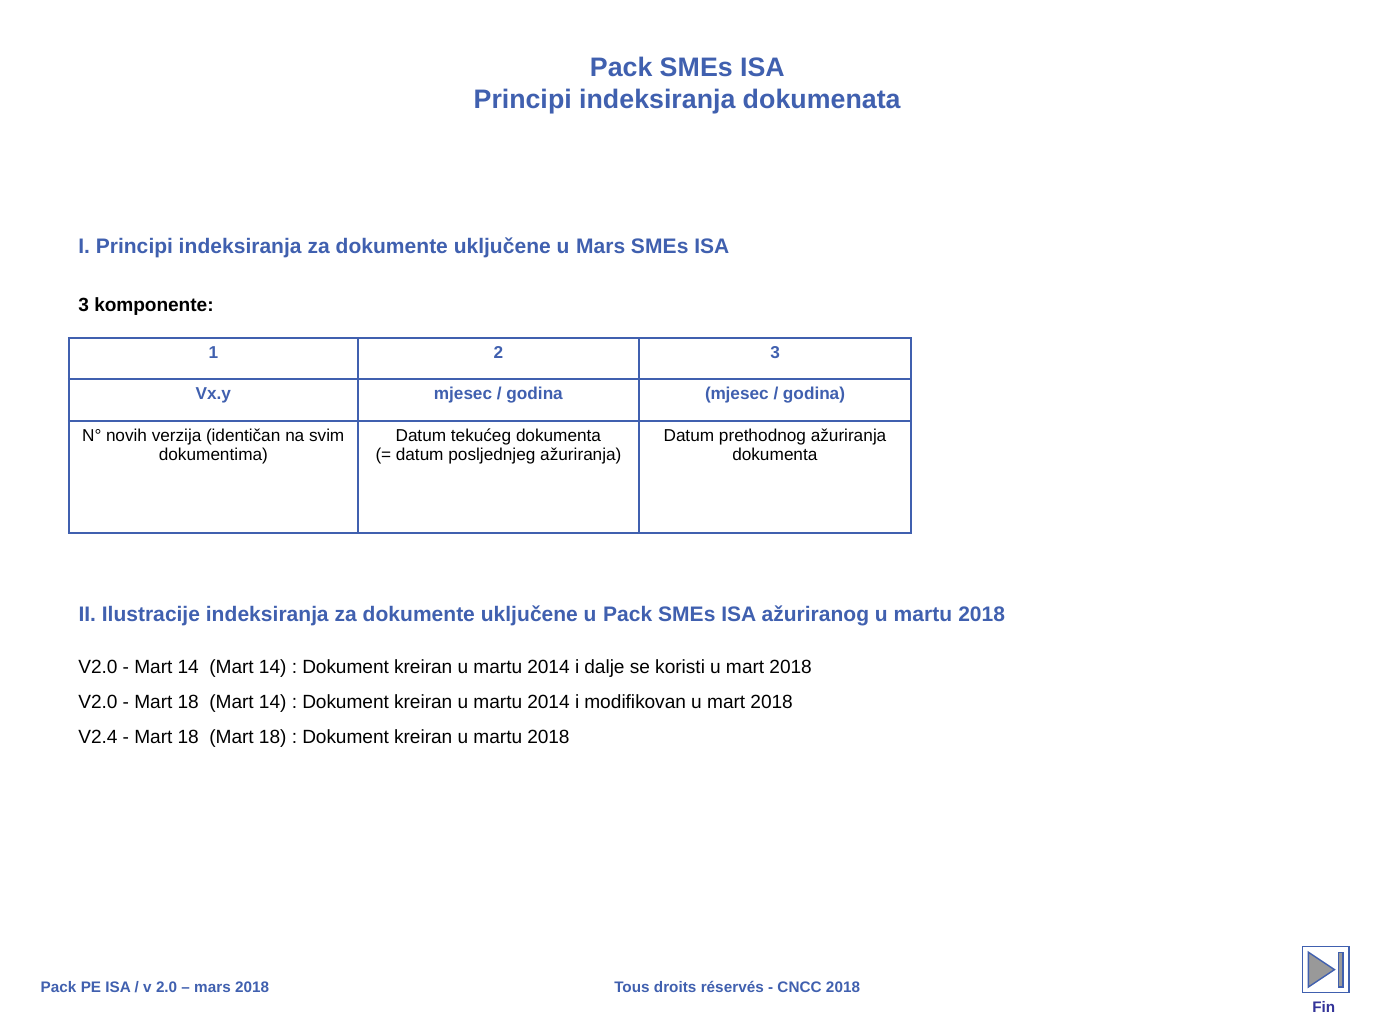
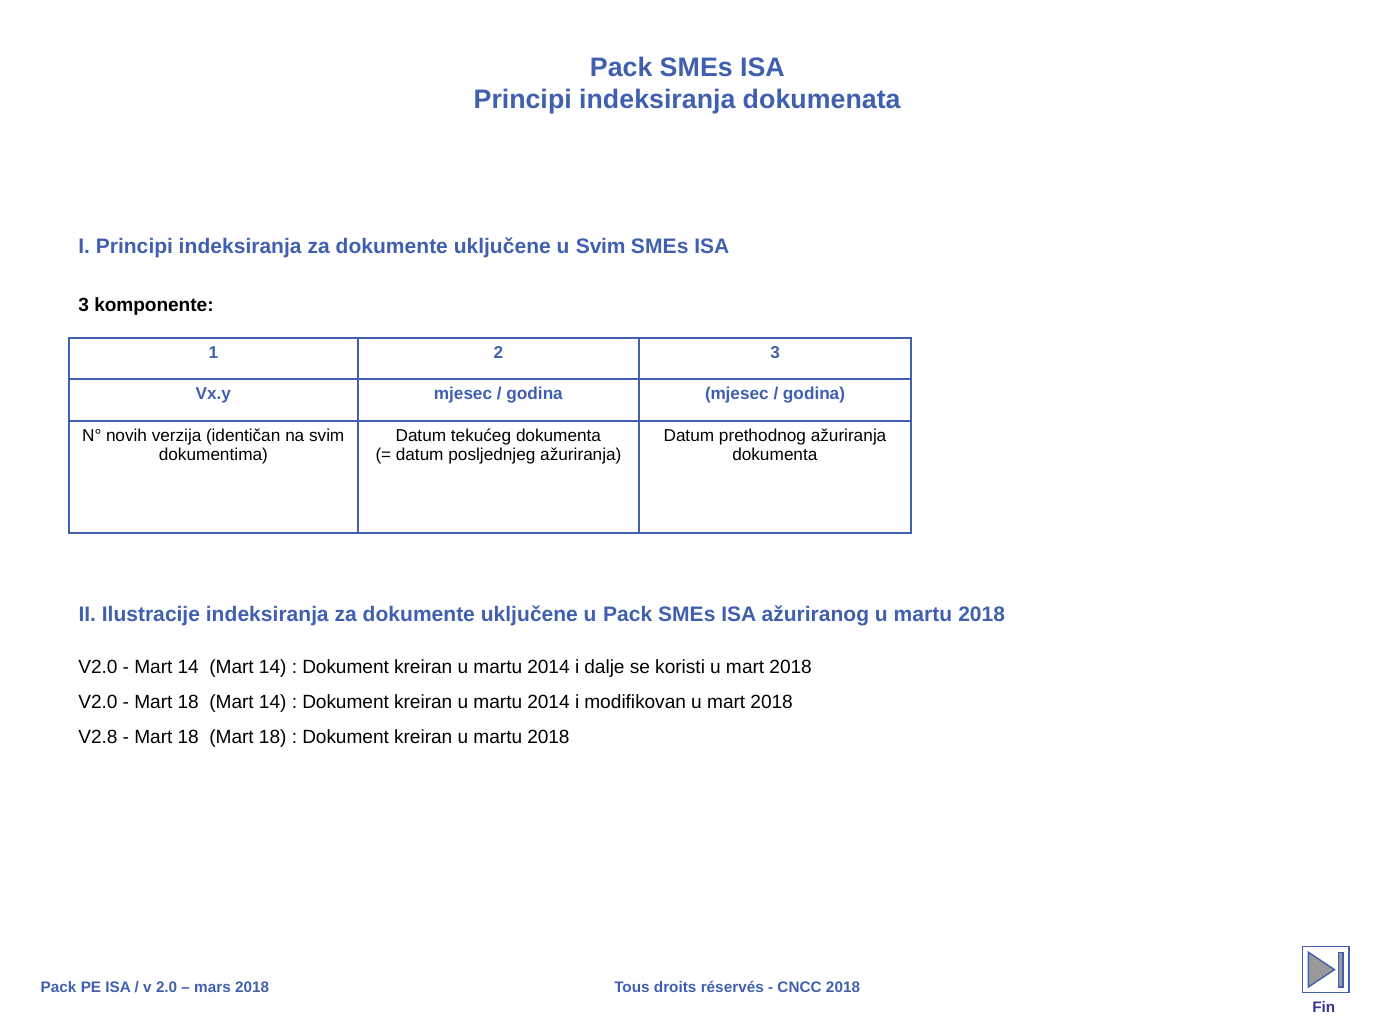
u Mars: Mars -> Svim
V2.4: V2.4 -> V2.8
